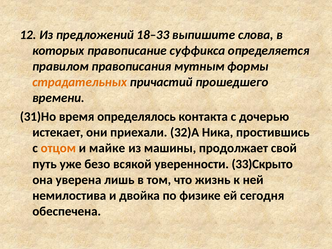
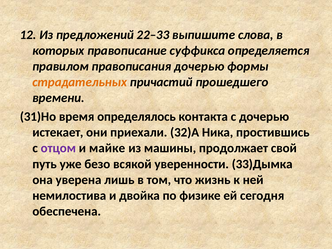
18–33: 18–33 -> 22–33
правописания мутным: мутным -> дочерью
отцом colour: orange -> purple
33)Скрыто: 33)Скрыто -> 33)Дымка
